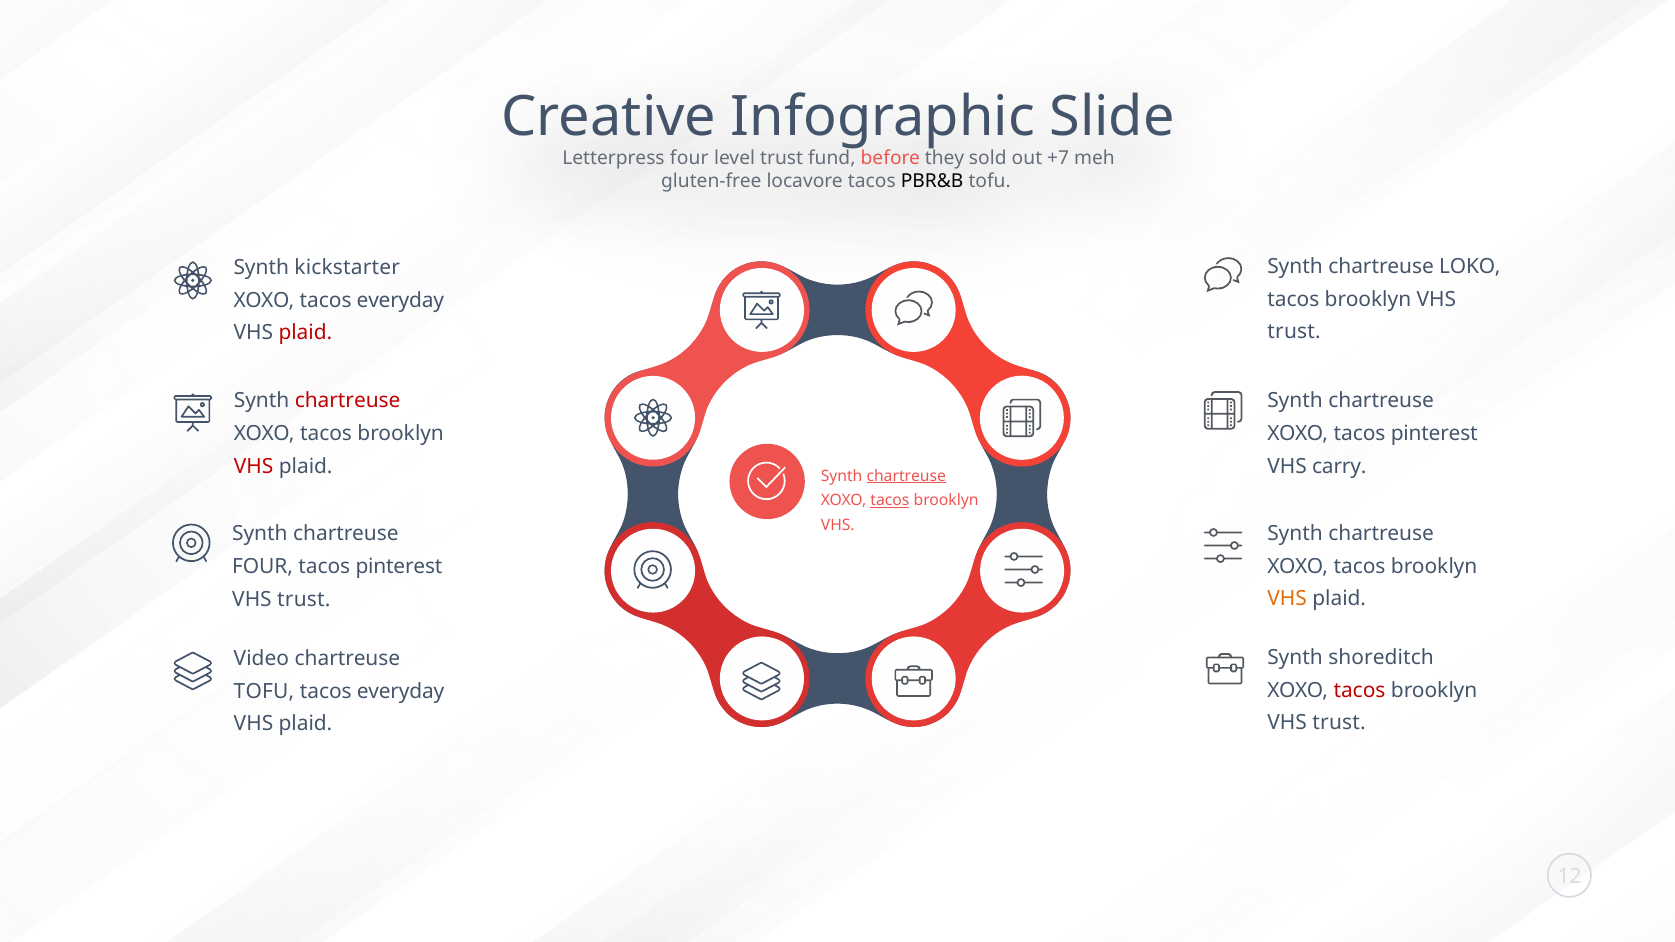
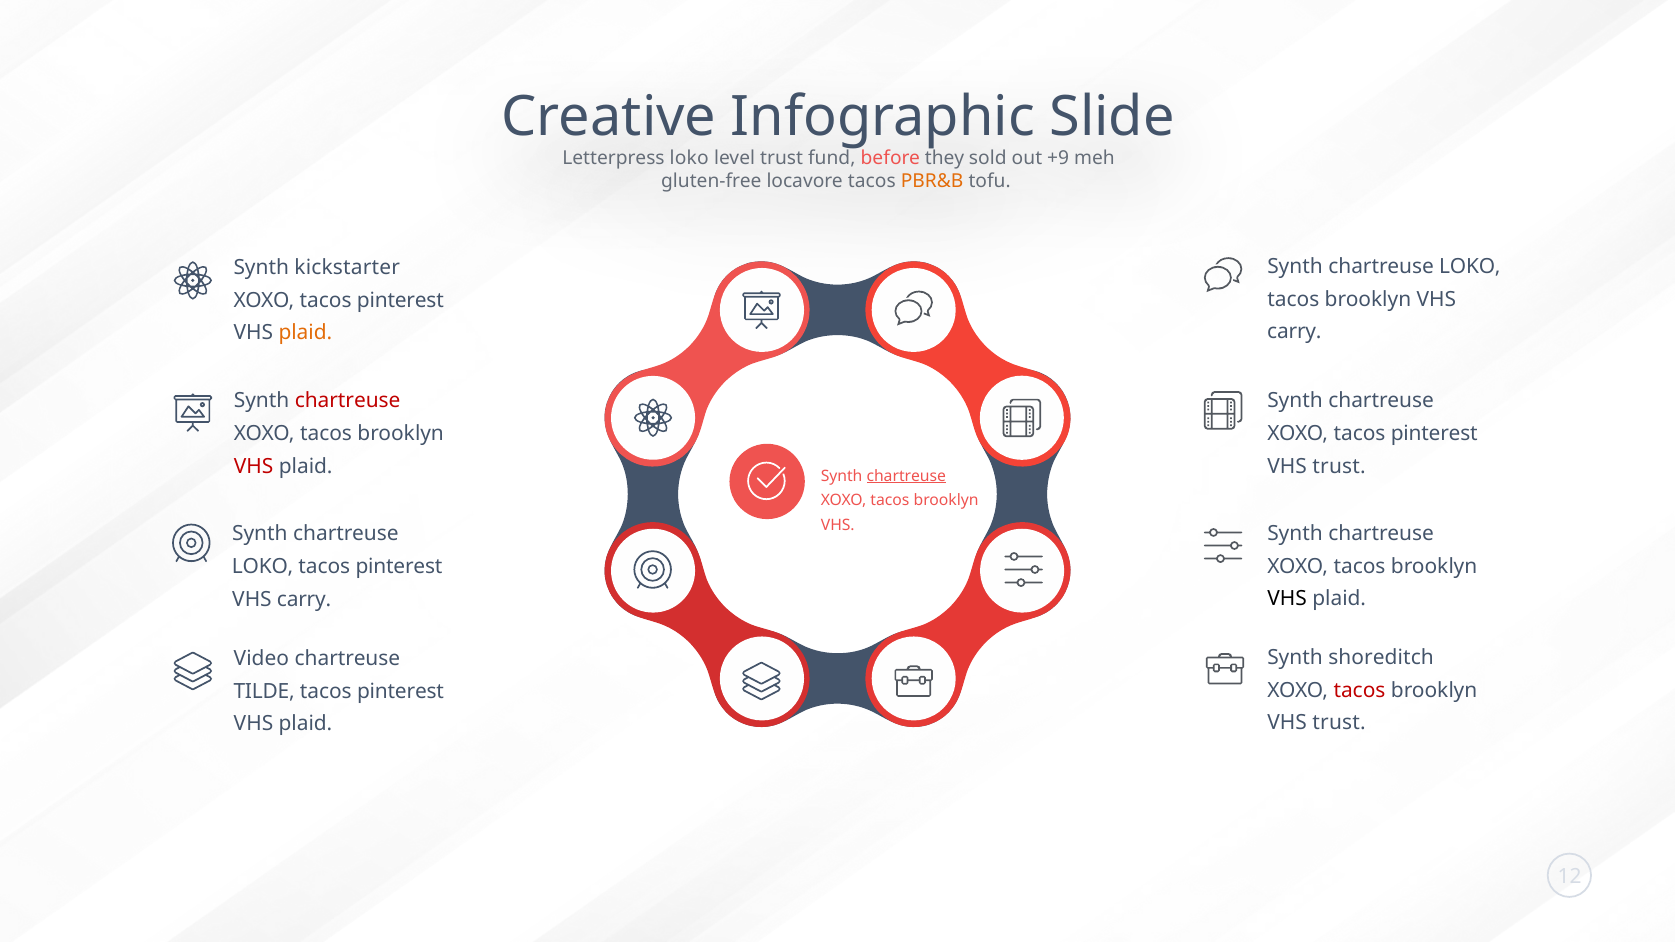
Letterpress four: four -> loko
+7: +7 -> +9
PBR&B colour: black -> orange
everyday at (400, 300): everyday -> pinterest
trust at (1294, 332): trust -> carry
plaid at (305, 333) colour: red -> orange
carry at (1339, 466): carry -> trust
tacos at (890, 501) underline: present -> none
FOUR at (263, 567): FOUR -> LOKO
VHS at (1287, 599) colour: orange -> black
trust at (304, 599): trust -> carry
TOFU at (264, 691): TOFU -> TILDE
everyday at (401, 691): everyday -> pinterest
